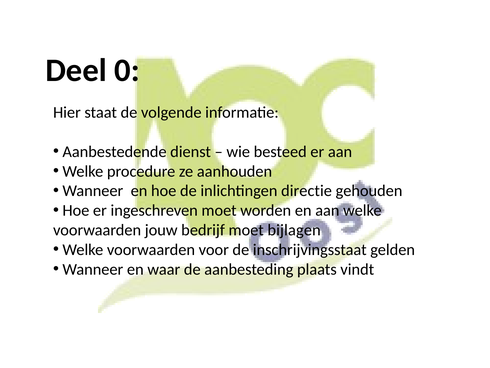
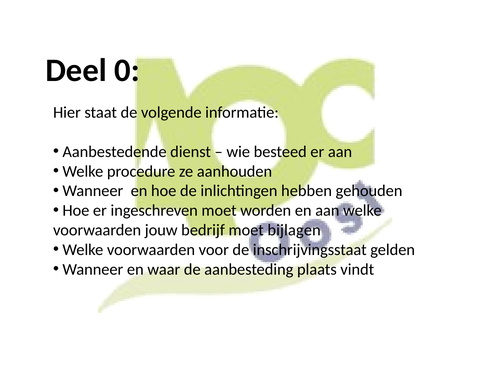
directie: directie -> hebben
